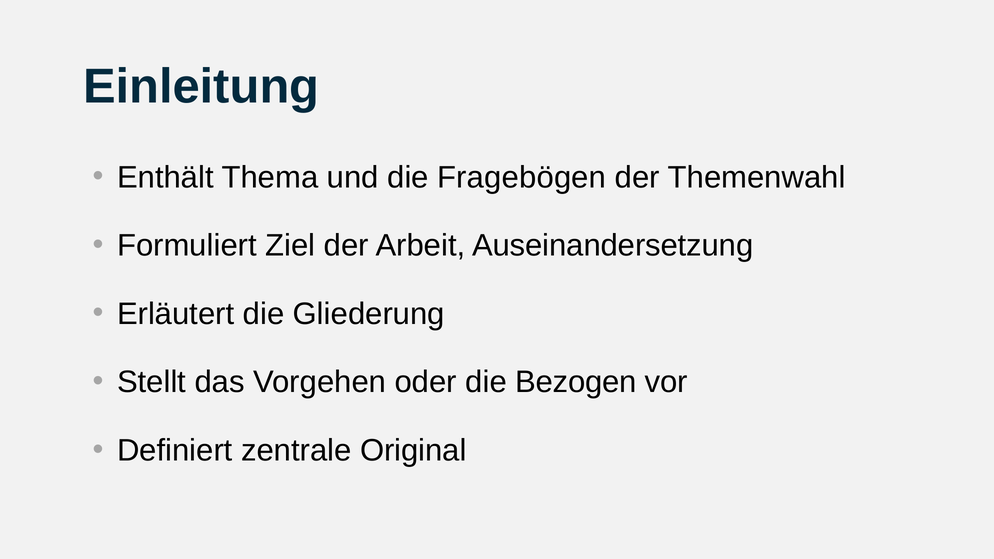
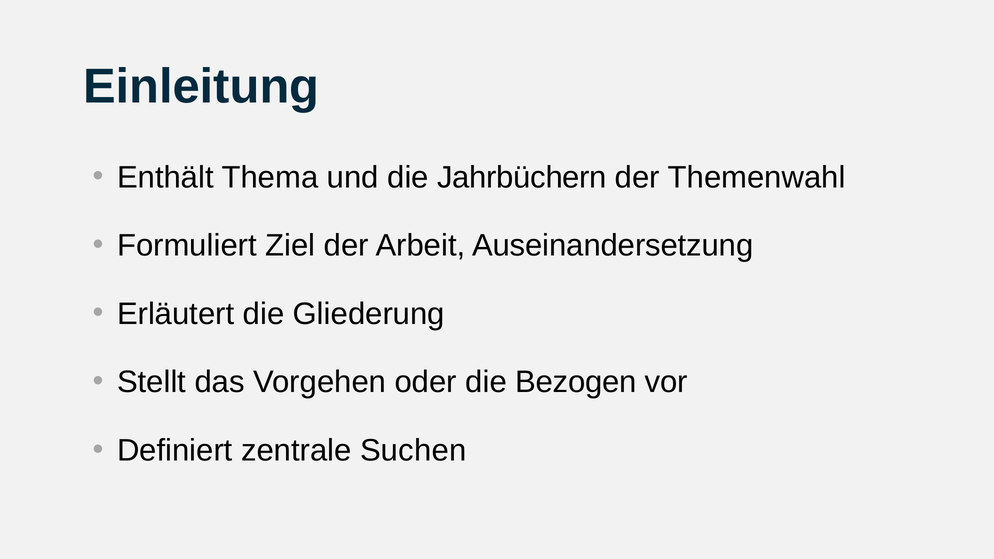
Fragebögen: Fragebögen -> Jahrbüchern
Original: Original -> Suchen
